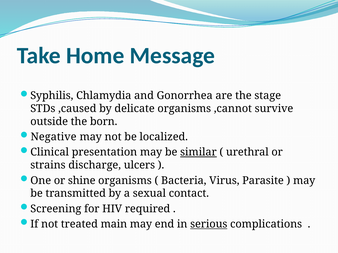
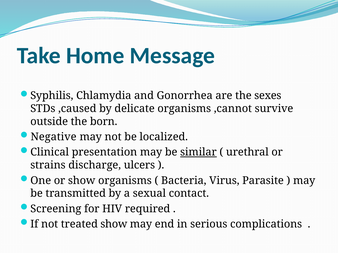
stage: stage -> sexes
or shine: shine -> show
treated main: main -> show
serious underline: present -> none
